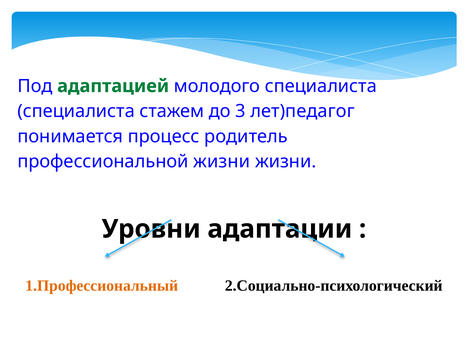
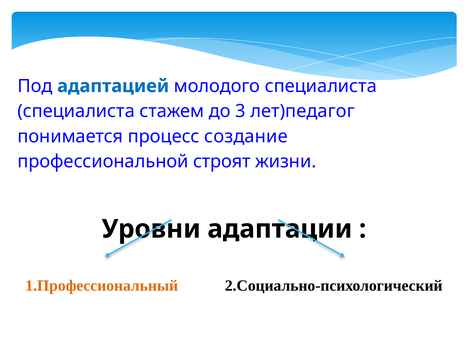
адаптацией colour: green -> blue
родитель: родитель -> создание
профессиональной жизни: жизни -> строят
